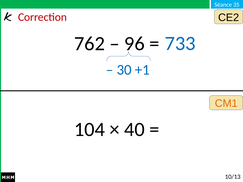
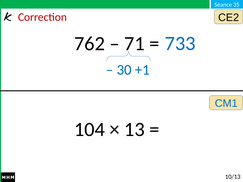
96: 96 -> 71
CM1 colour: orange -> blue
40: 40 -> 13
